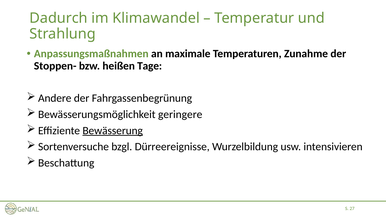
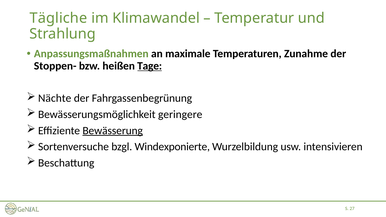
Dadurch: Dadurch -> Tägliche
Tage underline: none -> present
Andere: Andere -> Nächte
Dürreereignisse: Dürreereignisse -> Windexponierte
